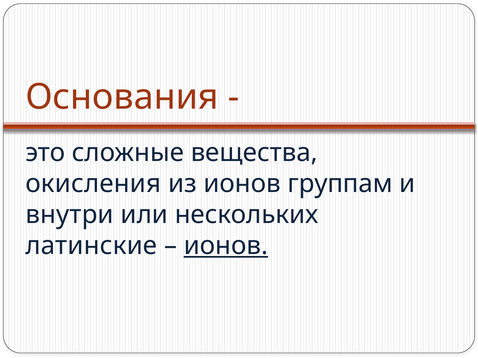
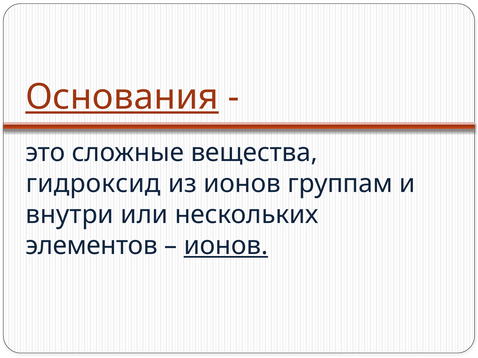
Основания underline: none -> present
окисления: окисления -> гидроксид
латинские: латинские -> элементов
